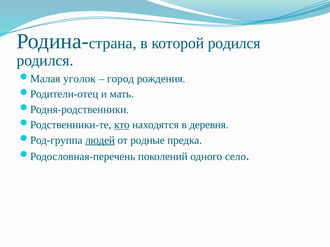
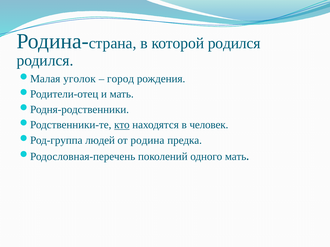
деревня: деревня -> человек
людей underline: present -> none
родные: родные -> родина
одного село: село -> мать
